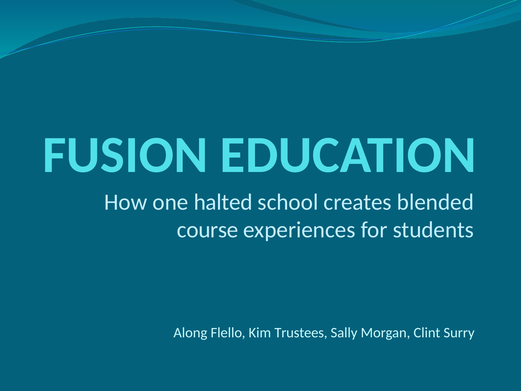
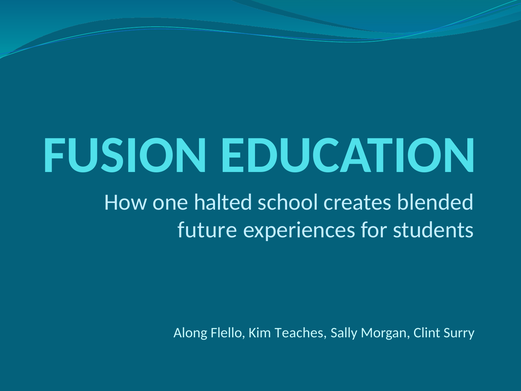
course: course -> future
Trustees: Trustees -> Teaches
